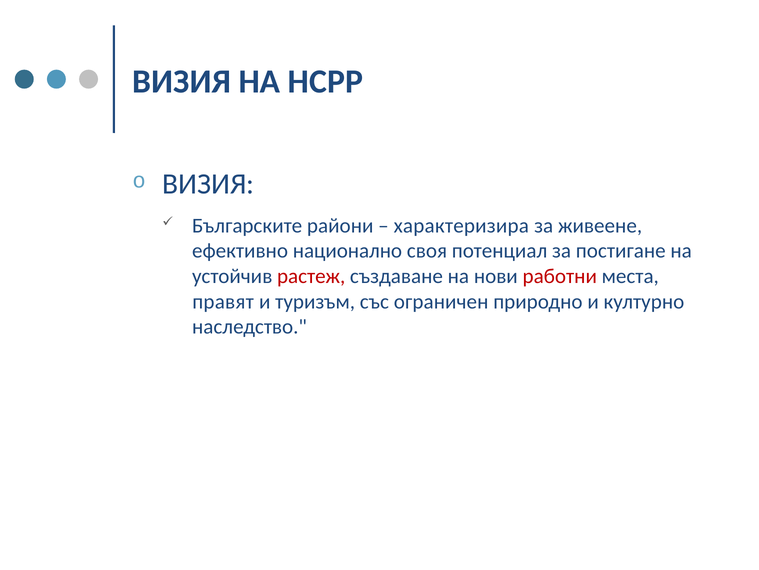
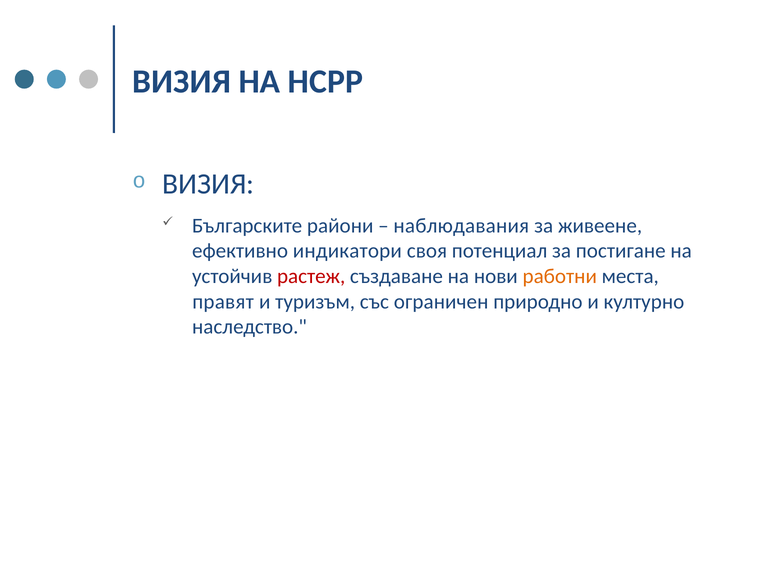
характеризира: характеризира -> наблюдавания
национално: национално -> индикатори
работни colour: red -> orange
